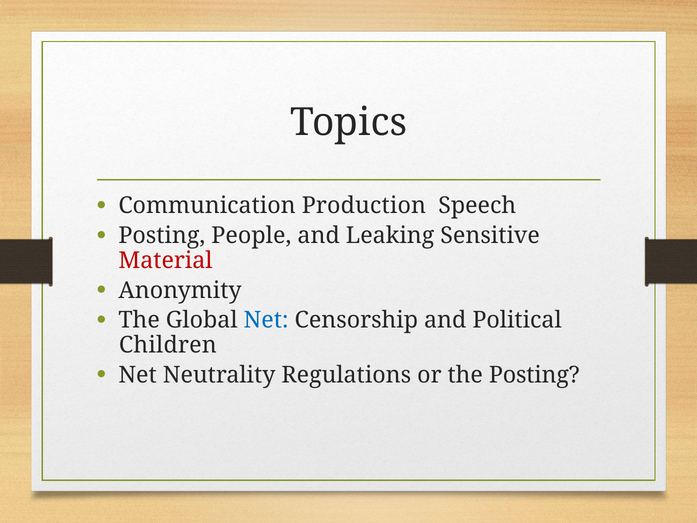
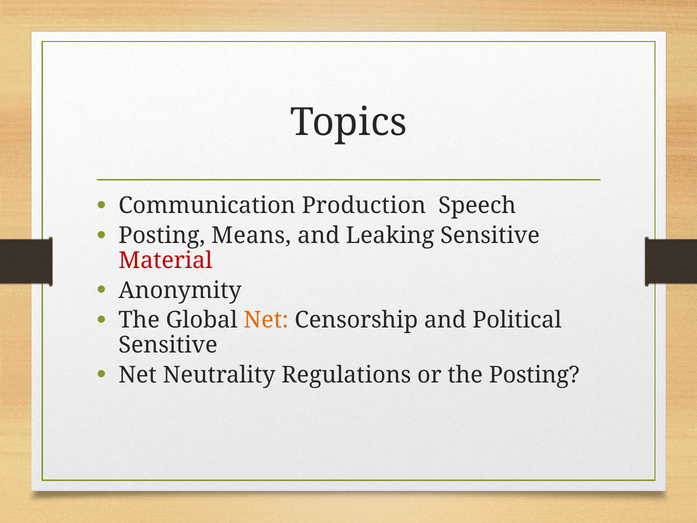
People: People -> Means
Net at (266, 320) colour: blue -> orange
Children at (168, 345): Children -> Sensitive
